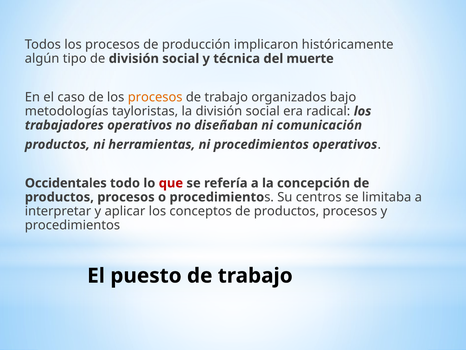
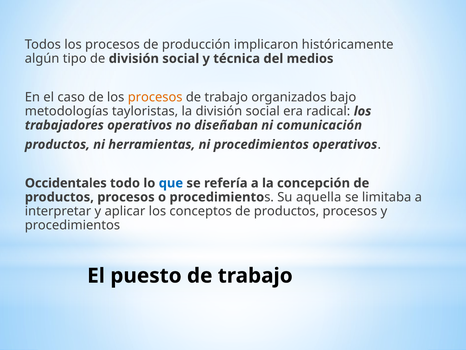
muerte: muerte -> medios
que colour: red -> blue
centros: centros -> aquella
